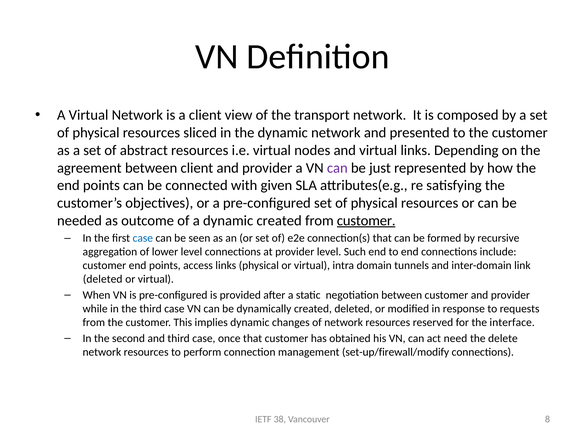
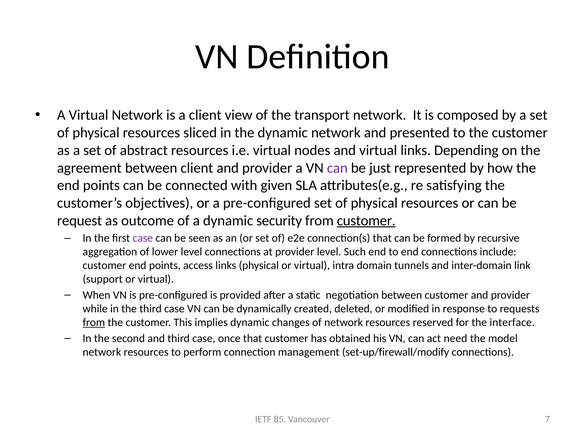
needed: needed -> request
dynamic created: created -> security
case at (143, 238) colour: blue -> purple
deleted at (103, 279): deleted -> support
from at (94, 322) underline: none -> present
delete: delete -> model
38: 38 -> 85
8: 8 -> 7
